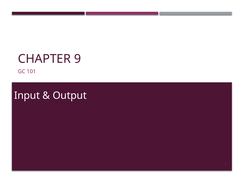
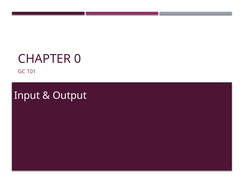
9: 9 -> 0
